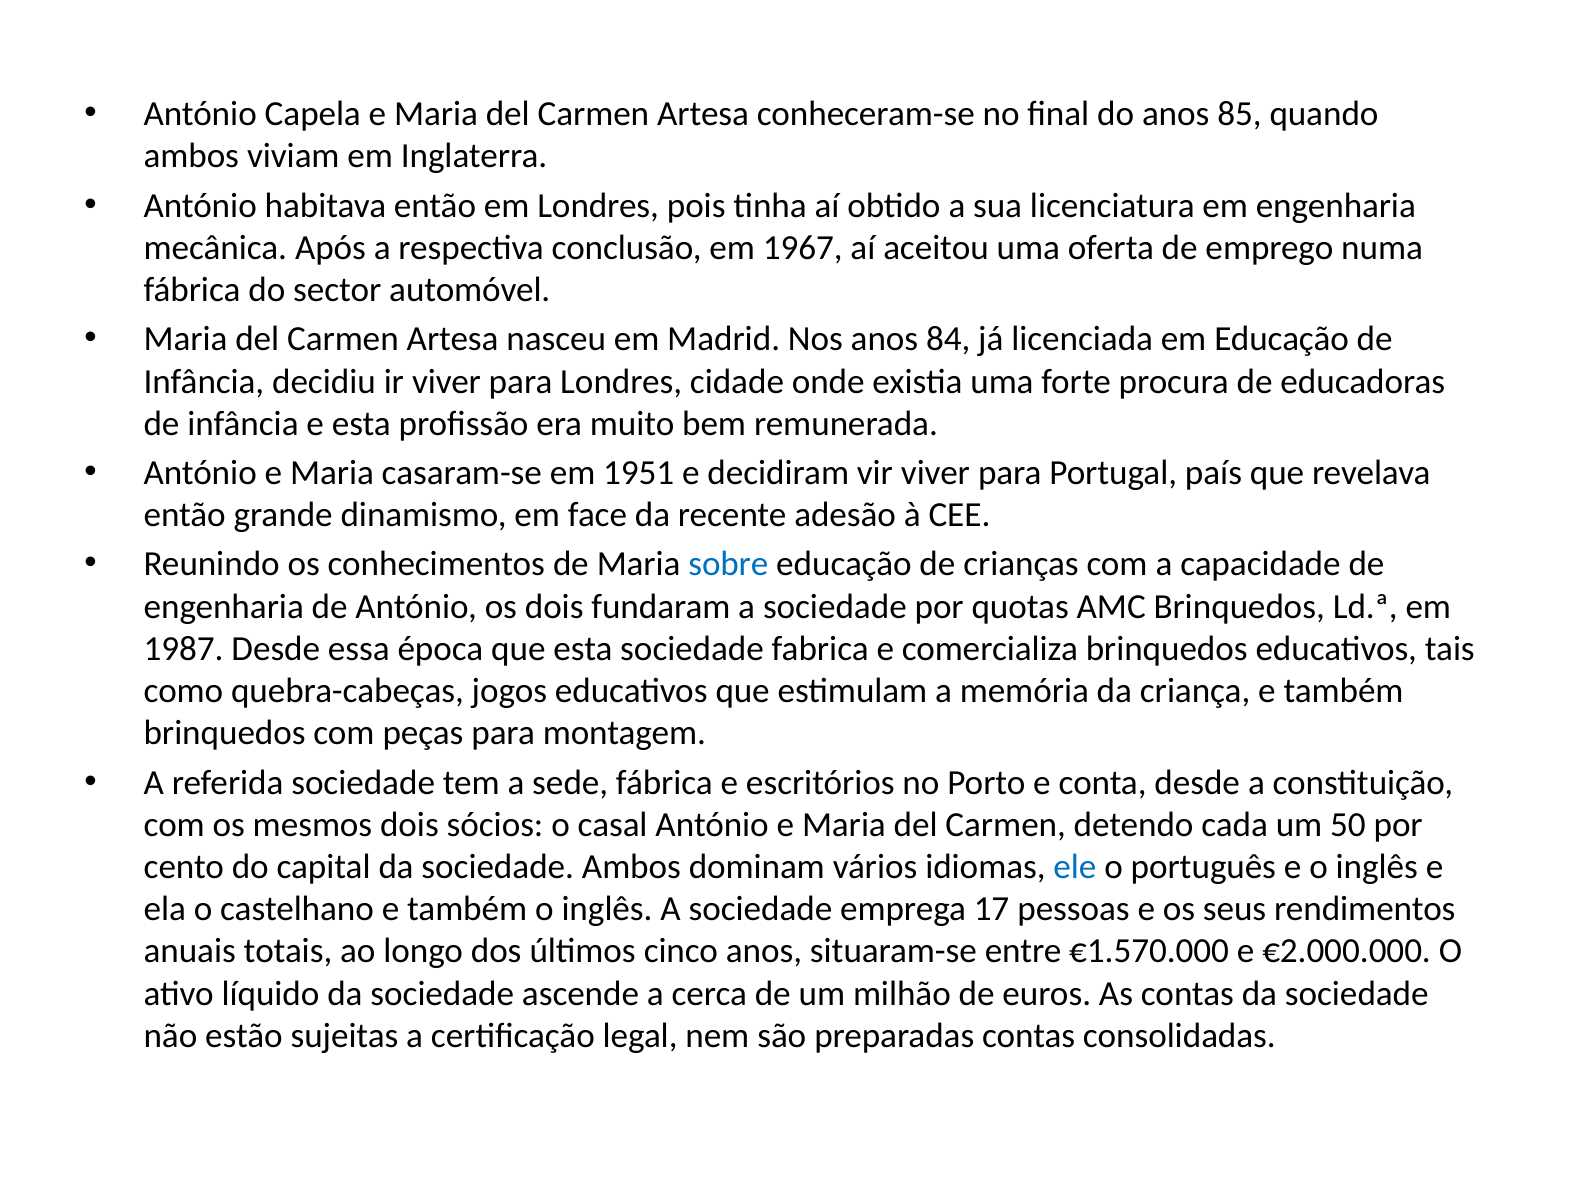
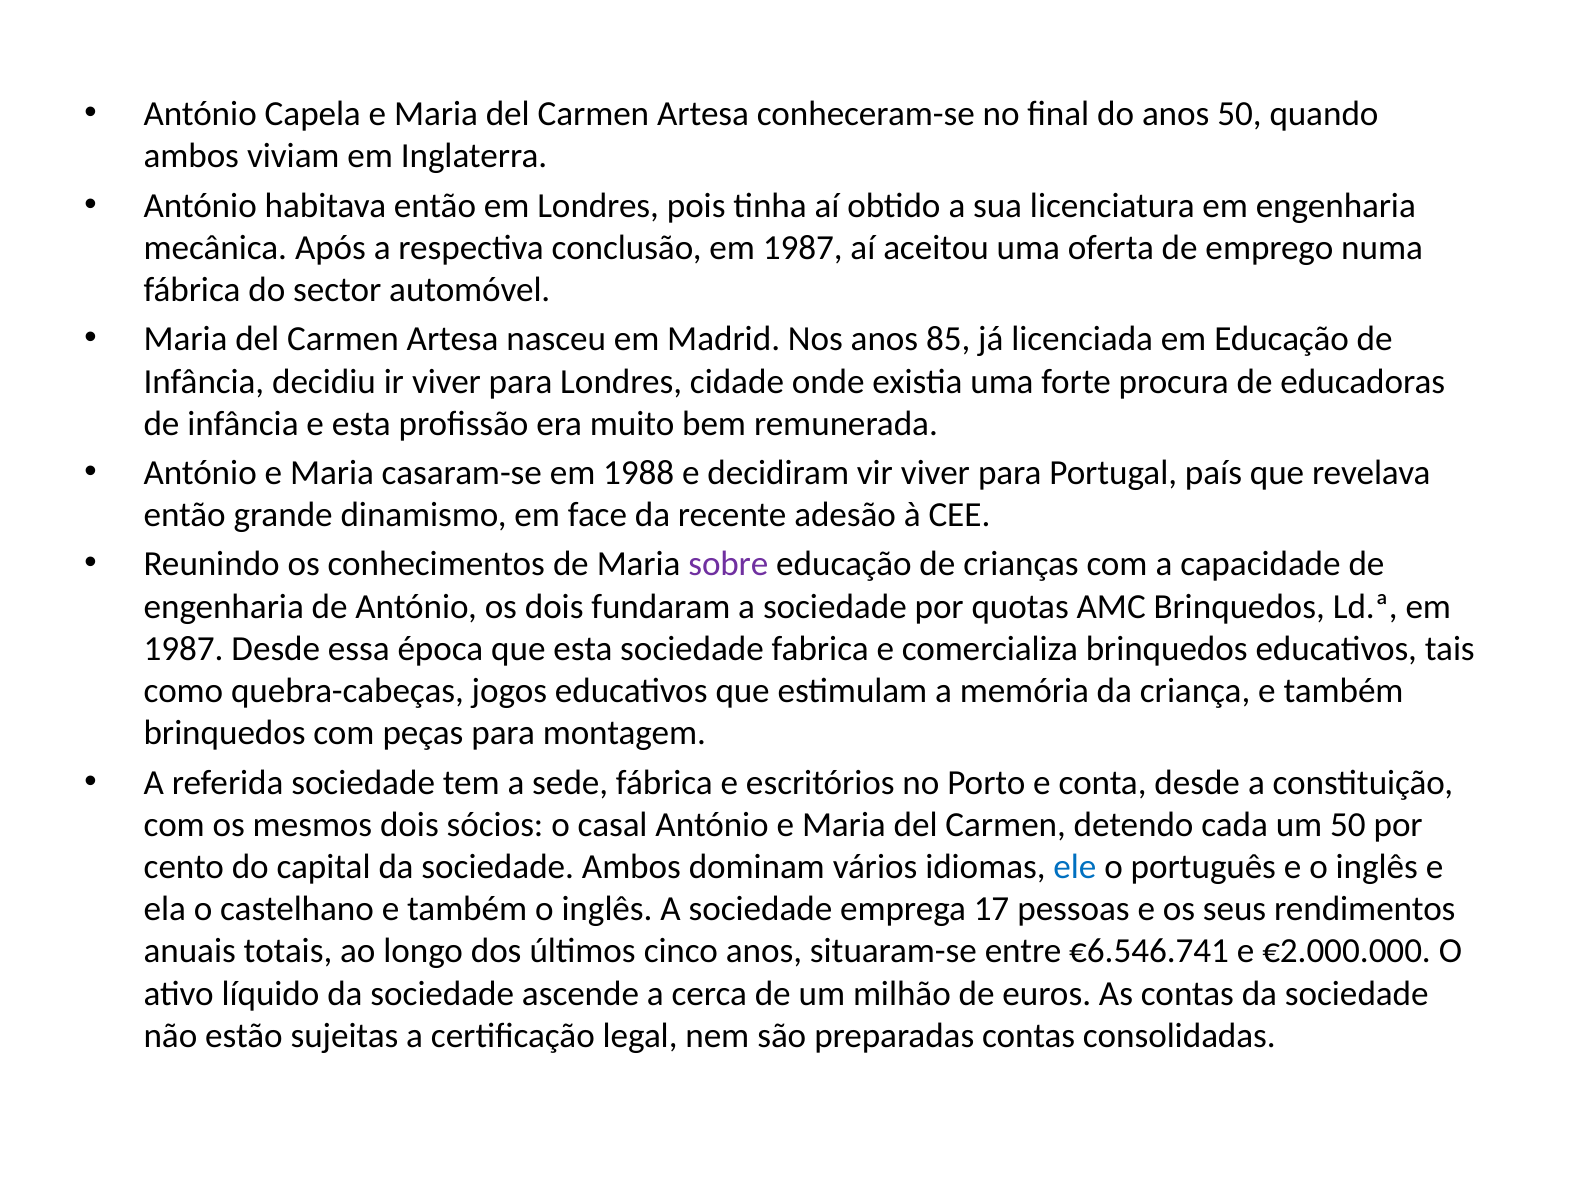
anos 85: 85 -> 50
conclusão em 1967: 1967 -> 1987
84: 84 -> 85
1951: 1951 -> 1988
sobre colour: blue -> purple
€1.570.000: €1.570.000 -> €6.546.741
